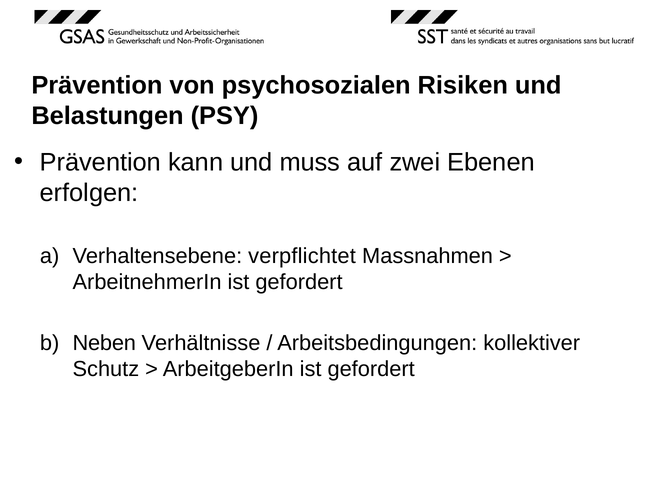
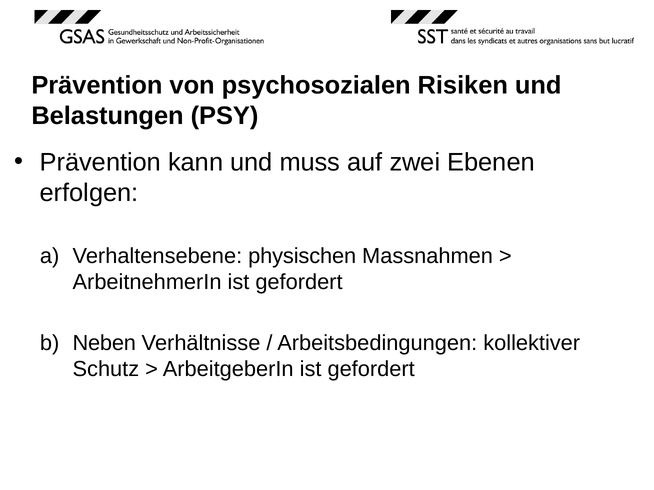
verpflichtet: verpflichtet -> physischen
